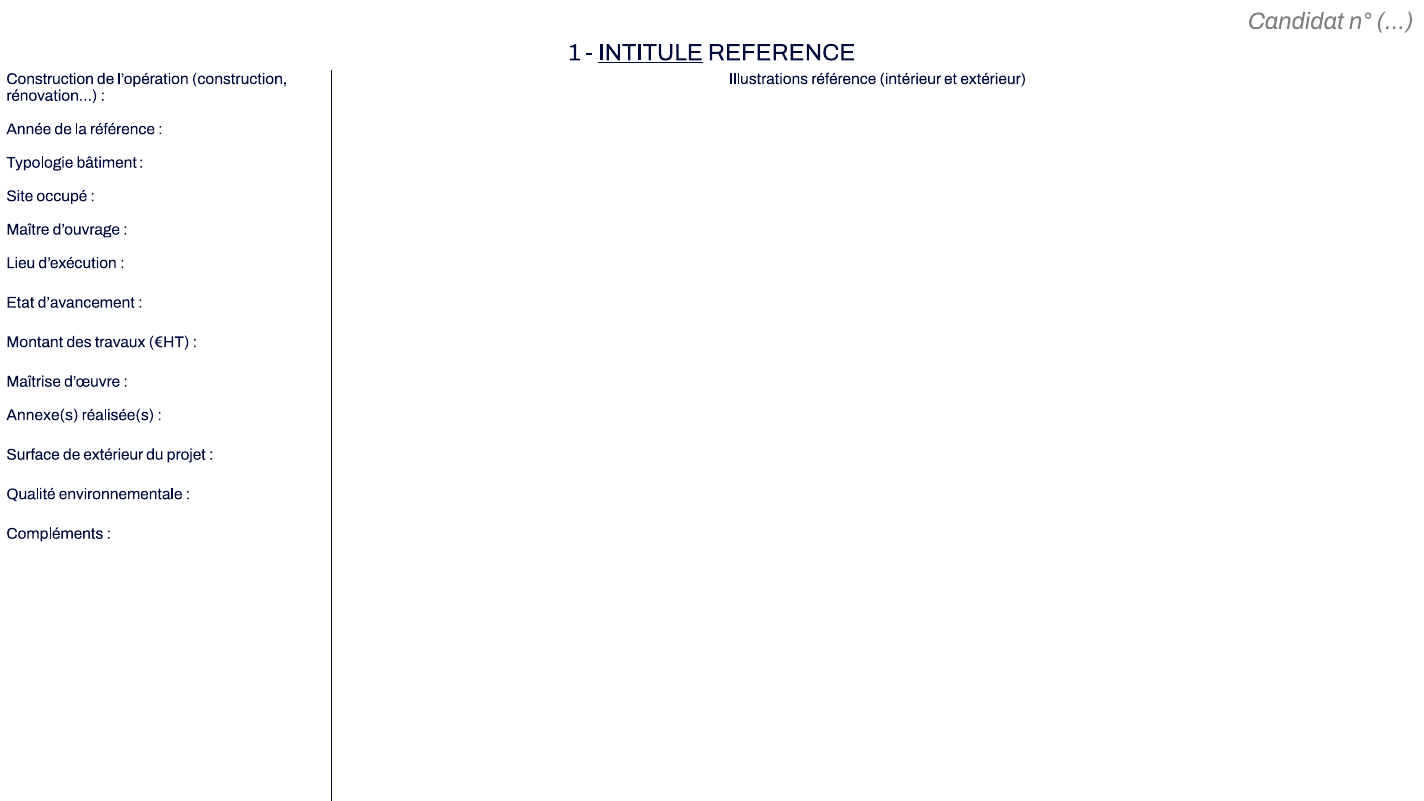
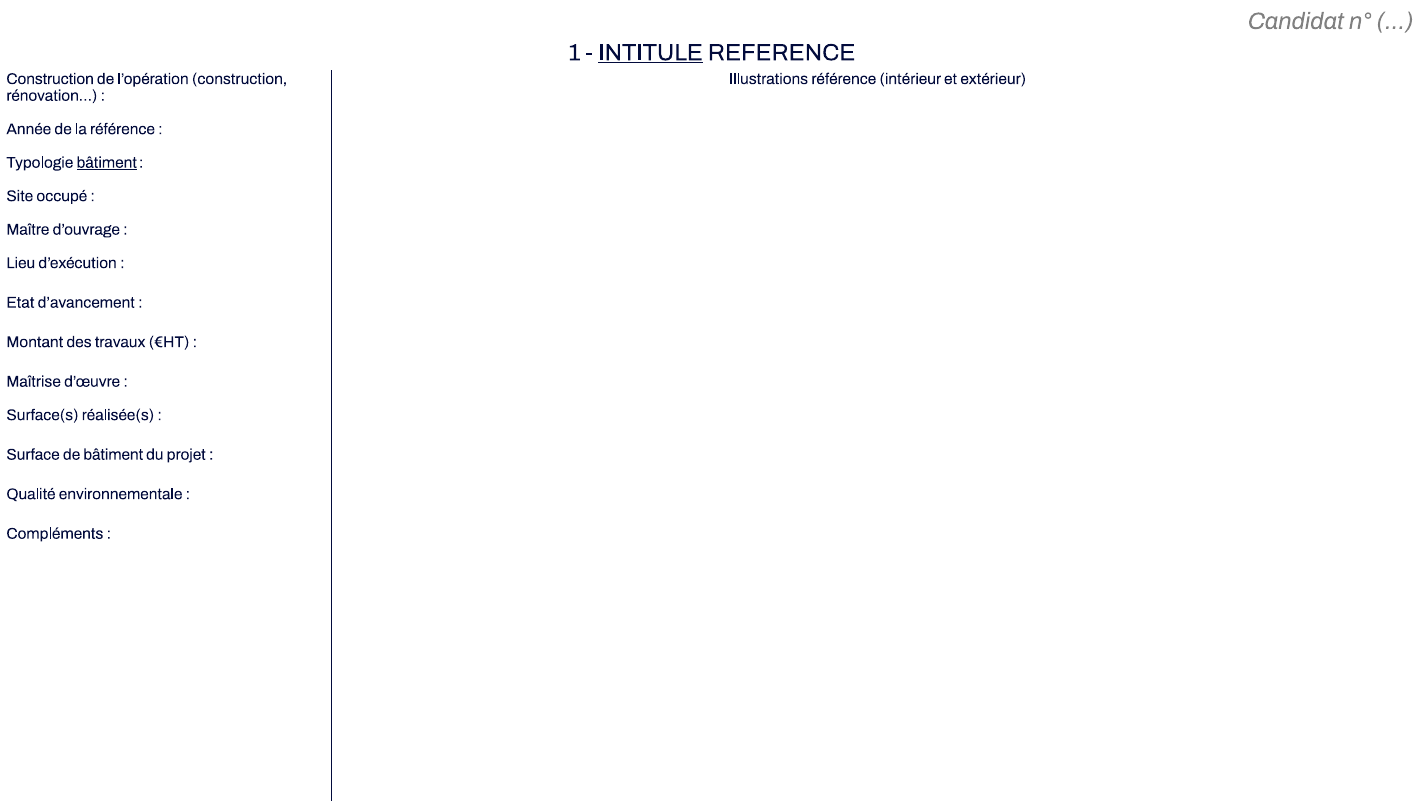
bâtiment at (107, 163) underline: none -> present
Annexe(s: Annexe(s -> Surface(s
de extérieur: extérieur -> bâtiment
